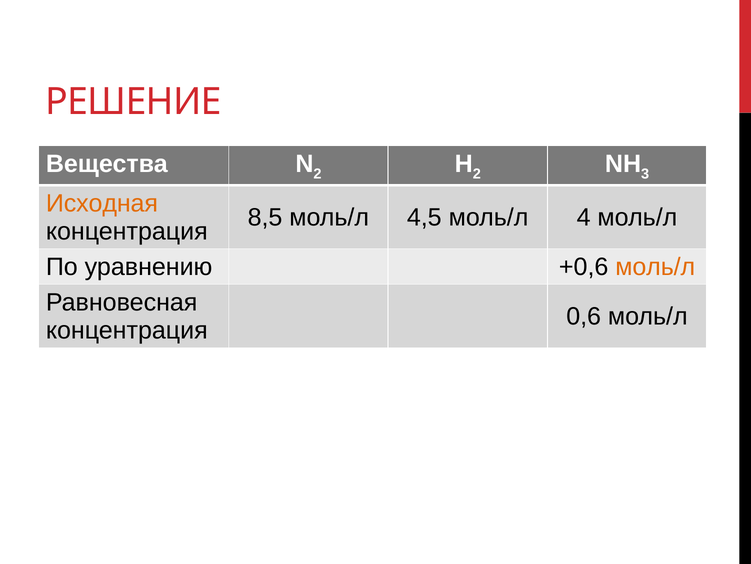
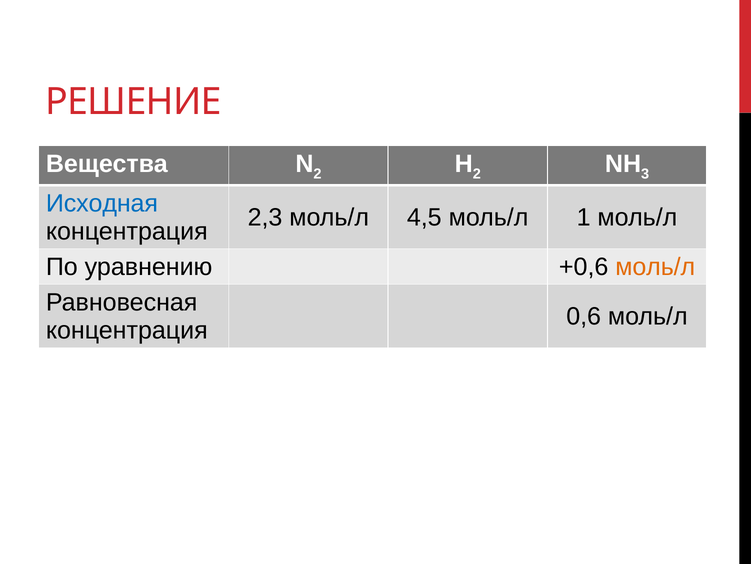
Исходная colour: orange -> blue
8,5: 8,5 -> 2,3
4: 4 -> 1
